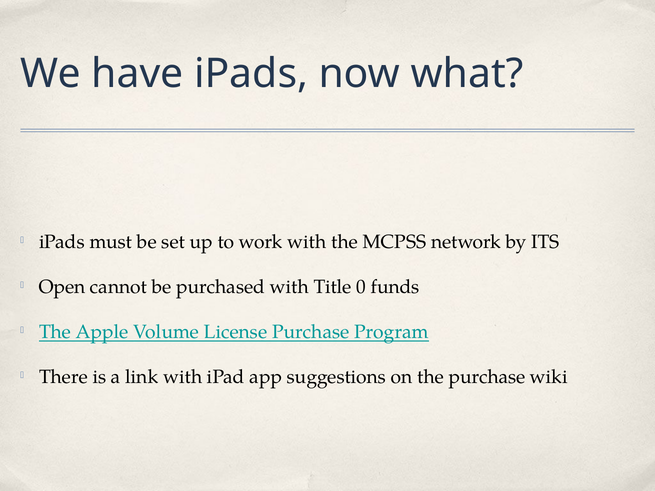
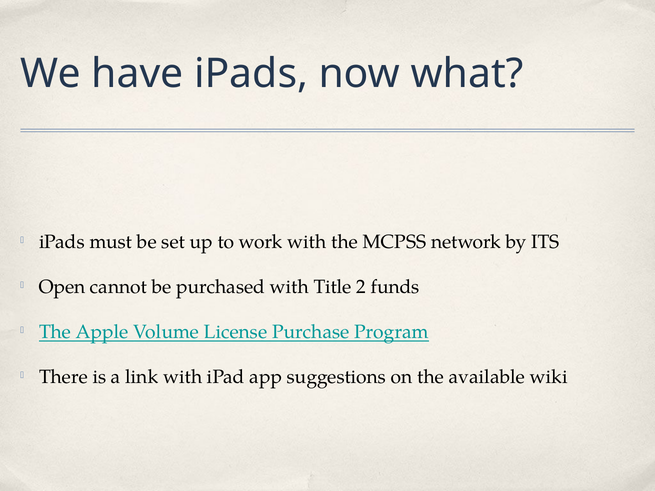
0: 0 -> 2
the purchase: purchase -> available
